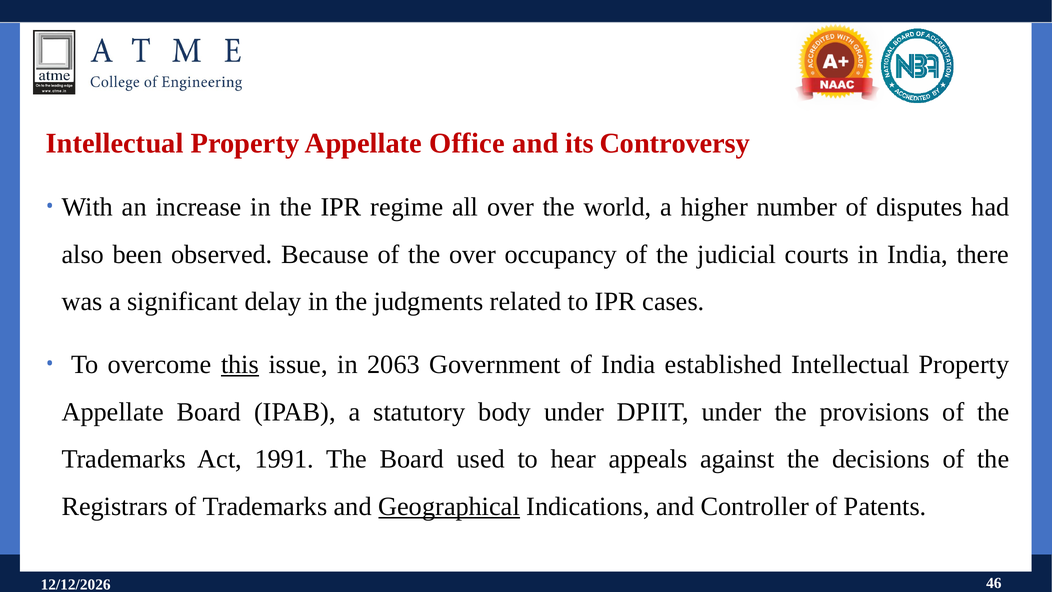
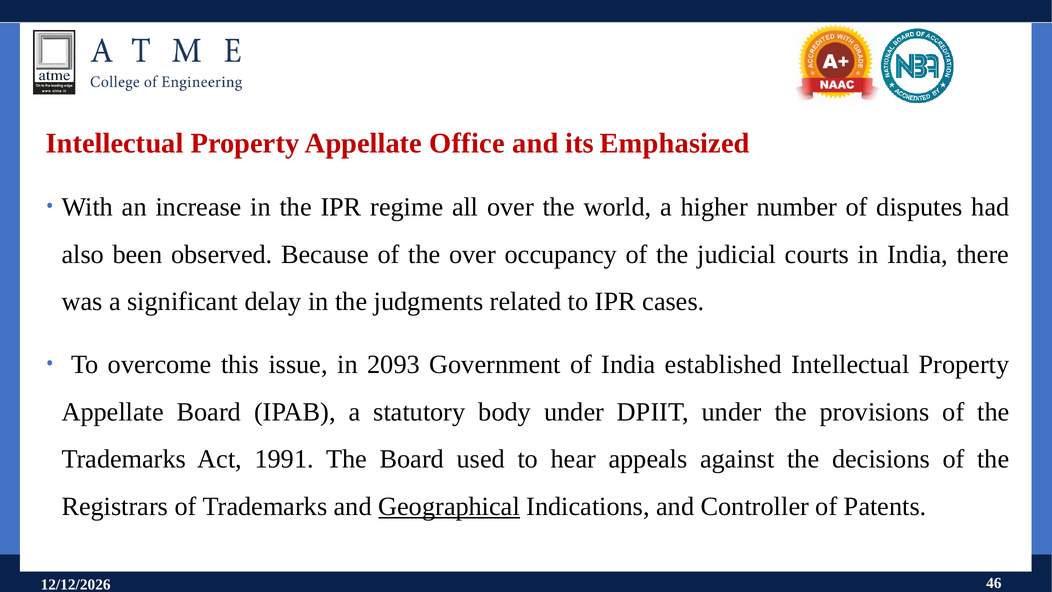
Controversy: Controversy -> Emphasized
this underline: present -> none
2063: 2063 -> 2093
